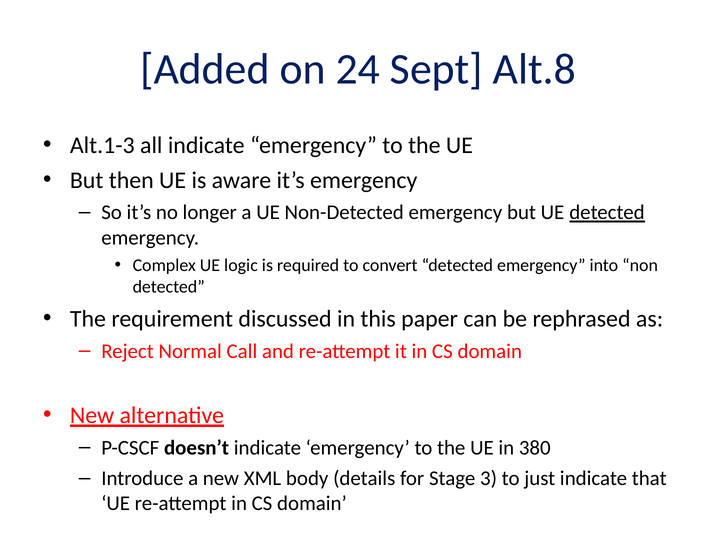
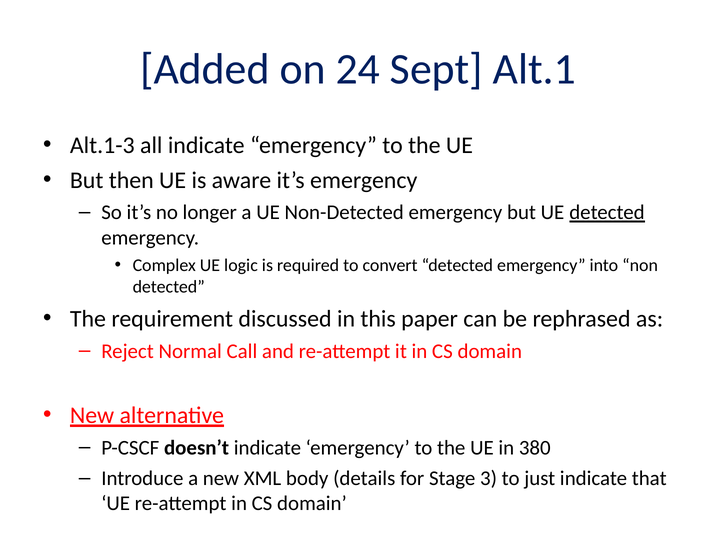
Alt.8: Alt.8 -> Alt.1
